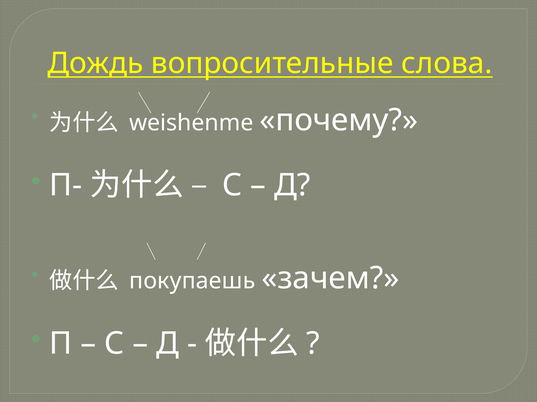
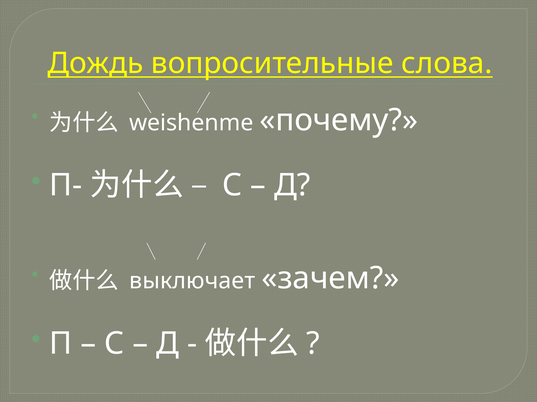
покупаешь: покупаешь -> выключает
